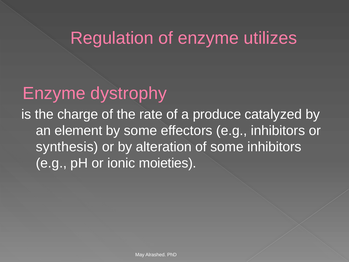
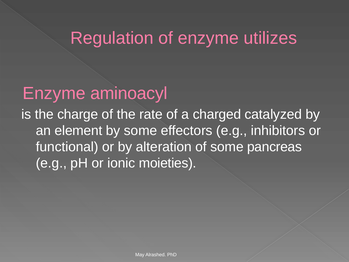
dystrophy: dystrophy -> aminoacyl
produce: produce -> charged
synthesis: synthesis -> functional
some inhibitors: inhibitors -> pancreas
